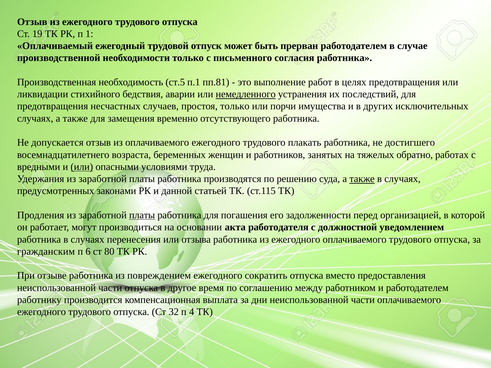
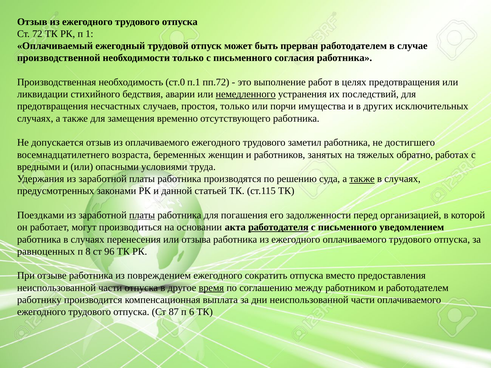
19: 19 -> 72
ст.5: ст.5 -> ст.0
пп.81: пп.81 -> пп.72
плакать: плакать -> заметил
или at (82, 167) underline: present -> none
Продления: Продления -> Поездками
работодателя underline: none -> present
должностной at (348, 227): должностной -> письменного
гражданским: гражданским -> равноценных
6: 6 -> 8
80: 80 -> 96
время underline: none -> present
32: 32 -> 87
4: 4 -> 6
